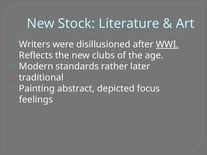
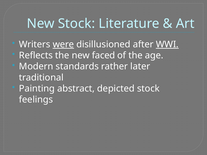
were underline: none -> present
clubs: clubs -> faced
depicted focus: focus -> stock
